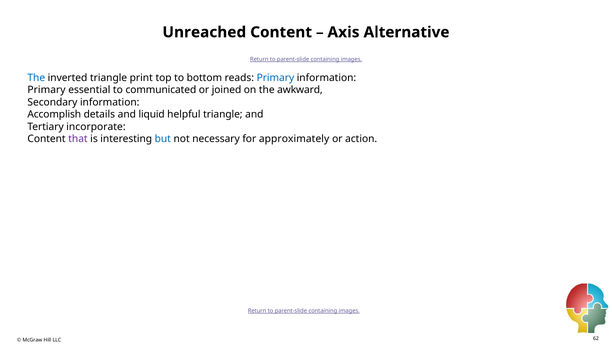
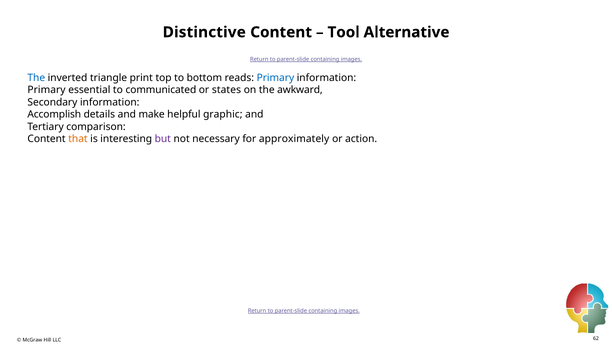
Unreached: Unreached -> Distinctive
Axis: Axis -> Tool
joined: joined -> states
liquid: liquid -> make
helpful triangle: triangle -> graphic
incorporate: incorporate -> comparison
that colour: purple -> orange
but colour: blue -> purple
